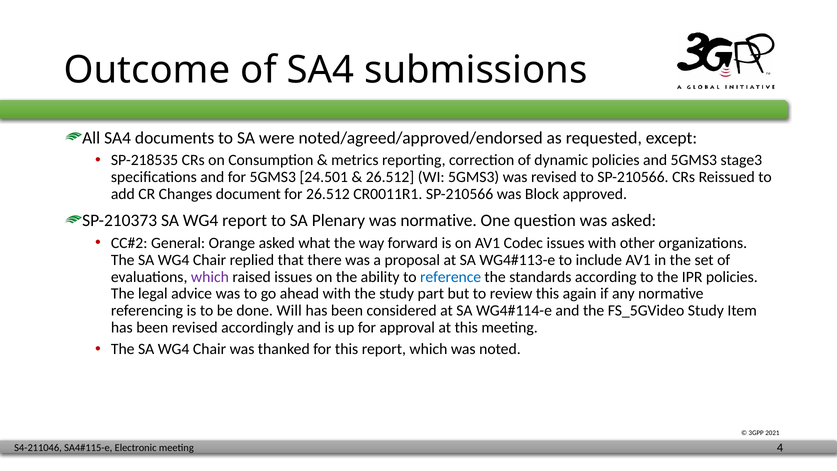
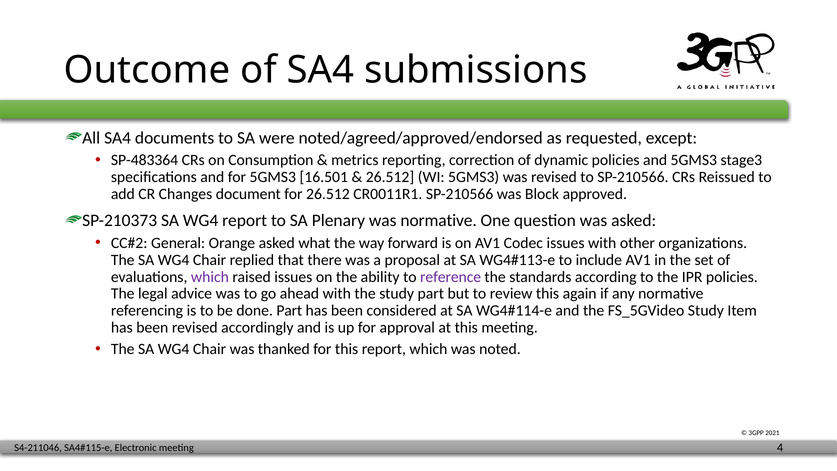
SP-218535: SP-218535 -> SP-483364
24.501: 24.501 -> 16.501
reference colour: blue -> purple
done Will: Will -> Part
